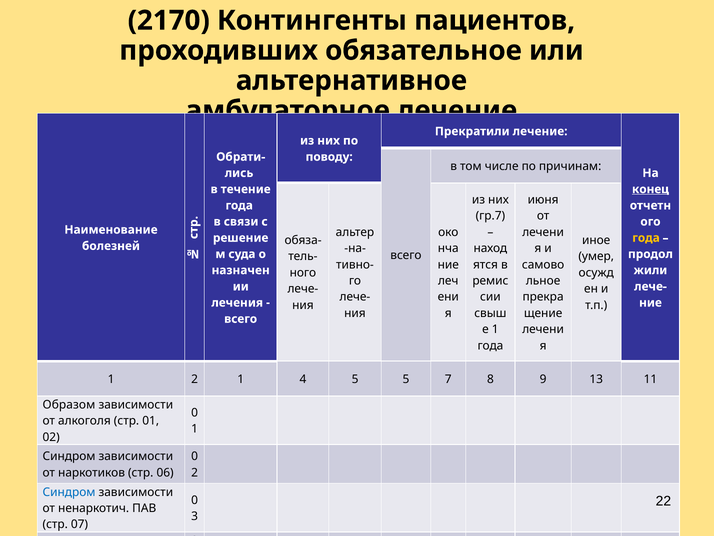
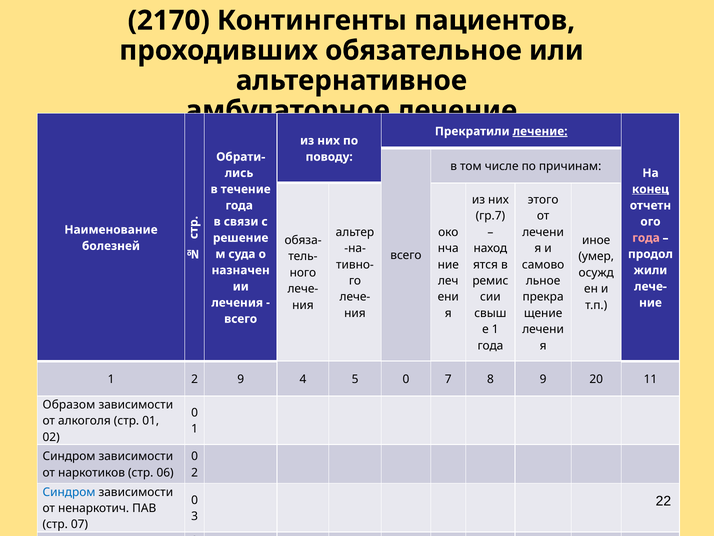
лечение at (540, 131) underline: none -> present
июня: июня -> этого
года at (646, 238) colour: yellow -> pink
2 1: 1 -> 9
5 5: 5 -> 0
13: 13 -> 20
